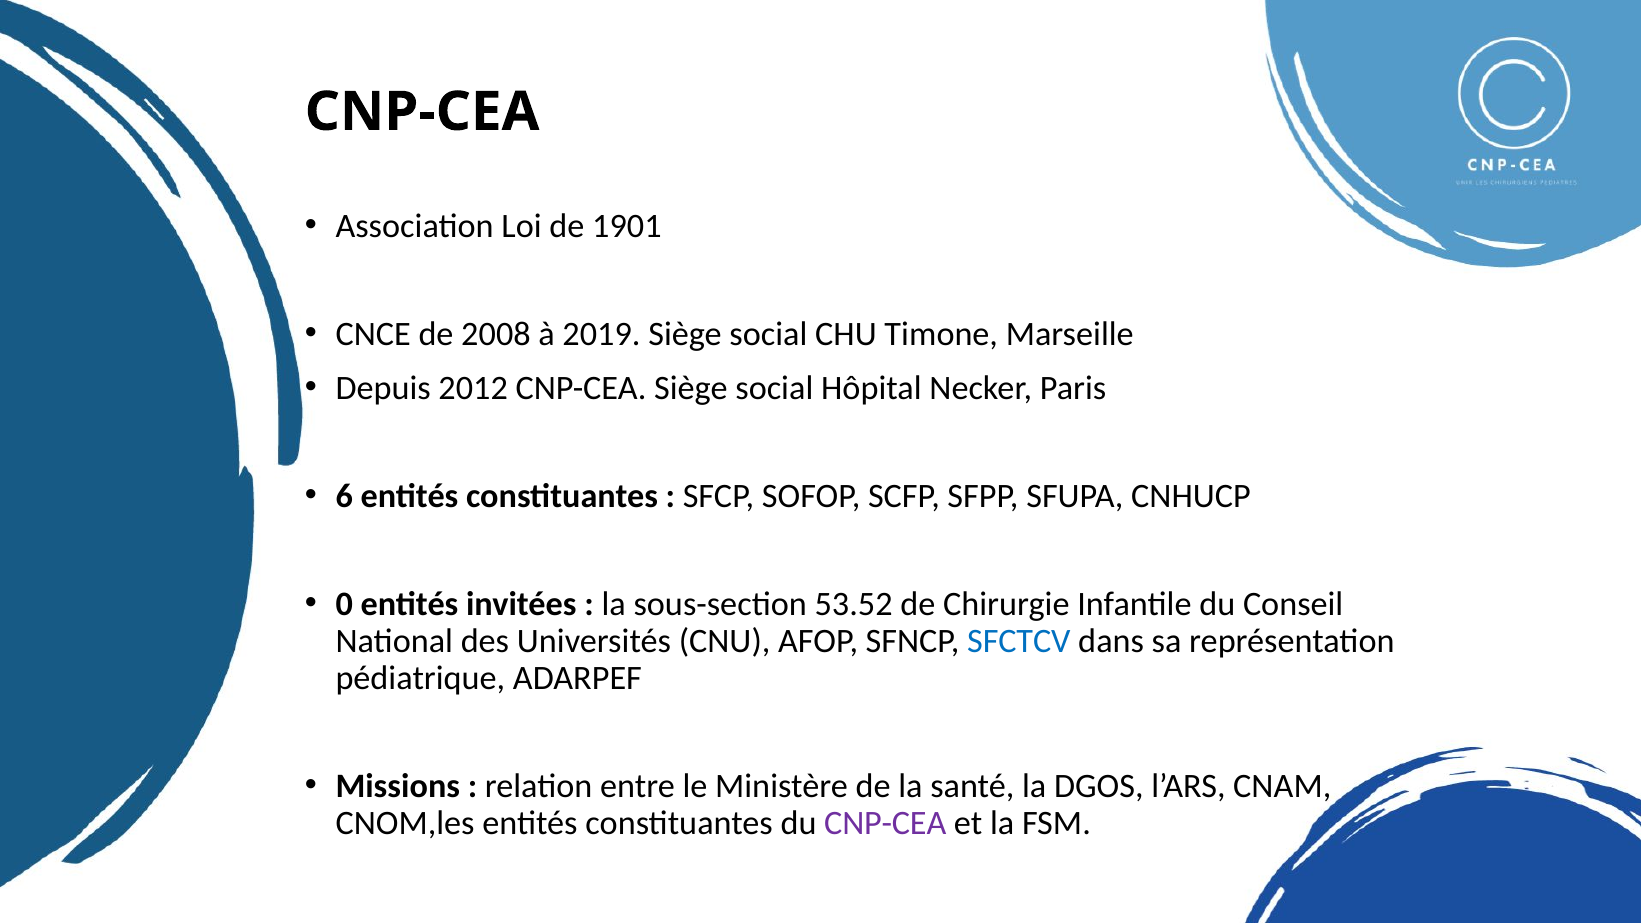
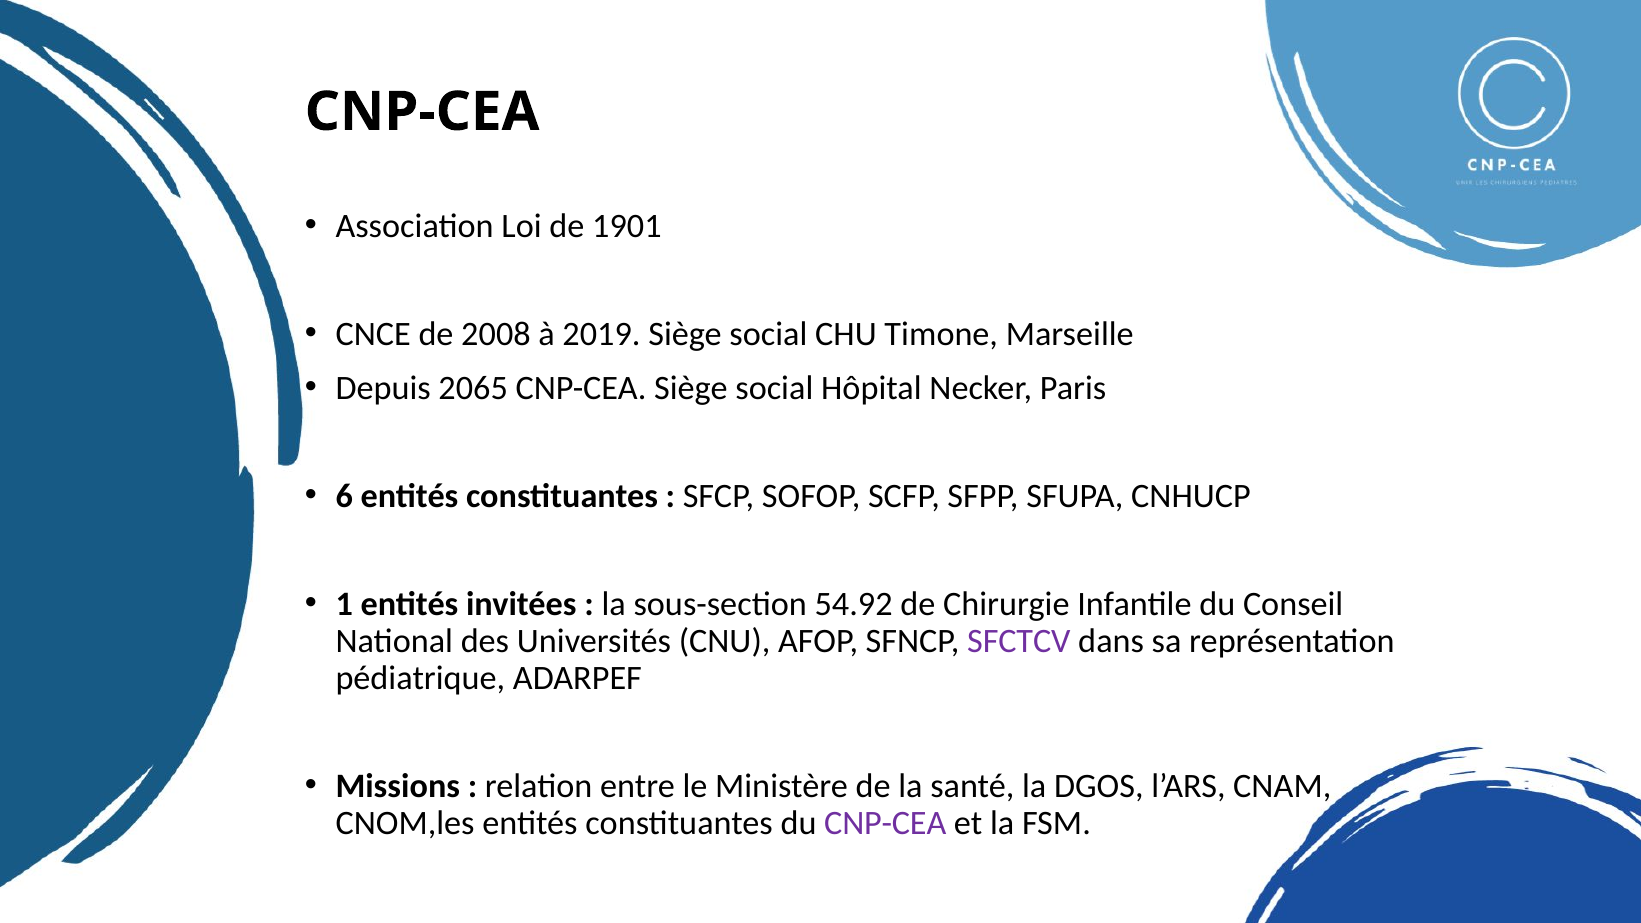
2012: 2012 -> 2065
0: 0 -> 1
53.52: 53.52 -> 54.92
SFCTCV colour: blue -> purple
